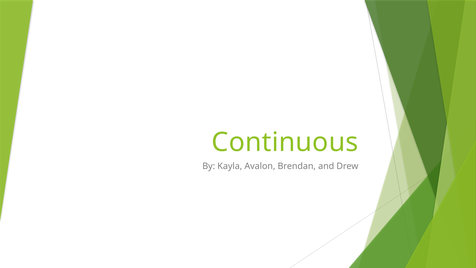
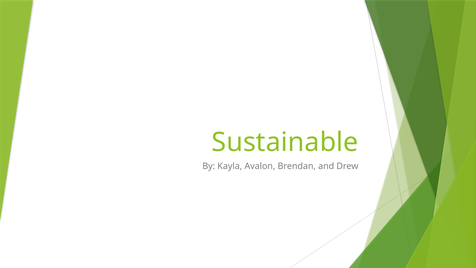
Continuous: Continuous -> Sustainable
